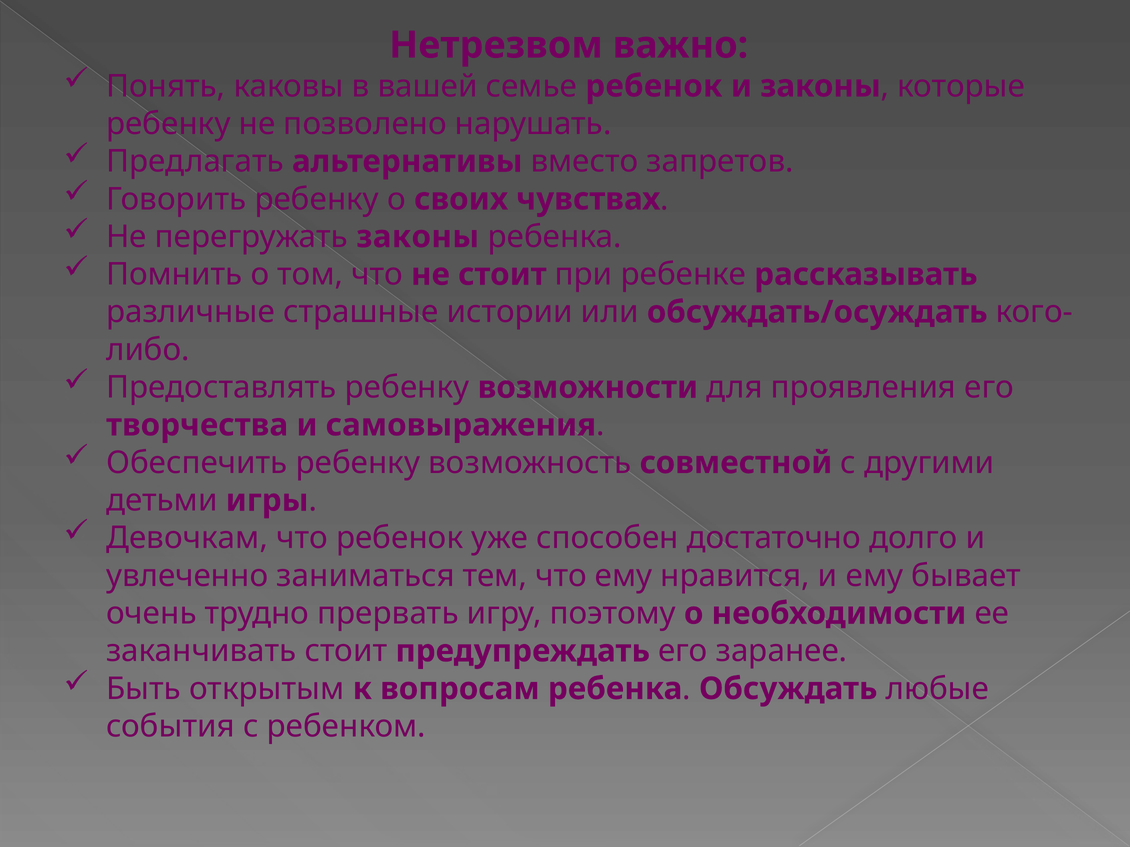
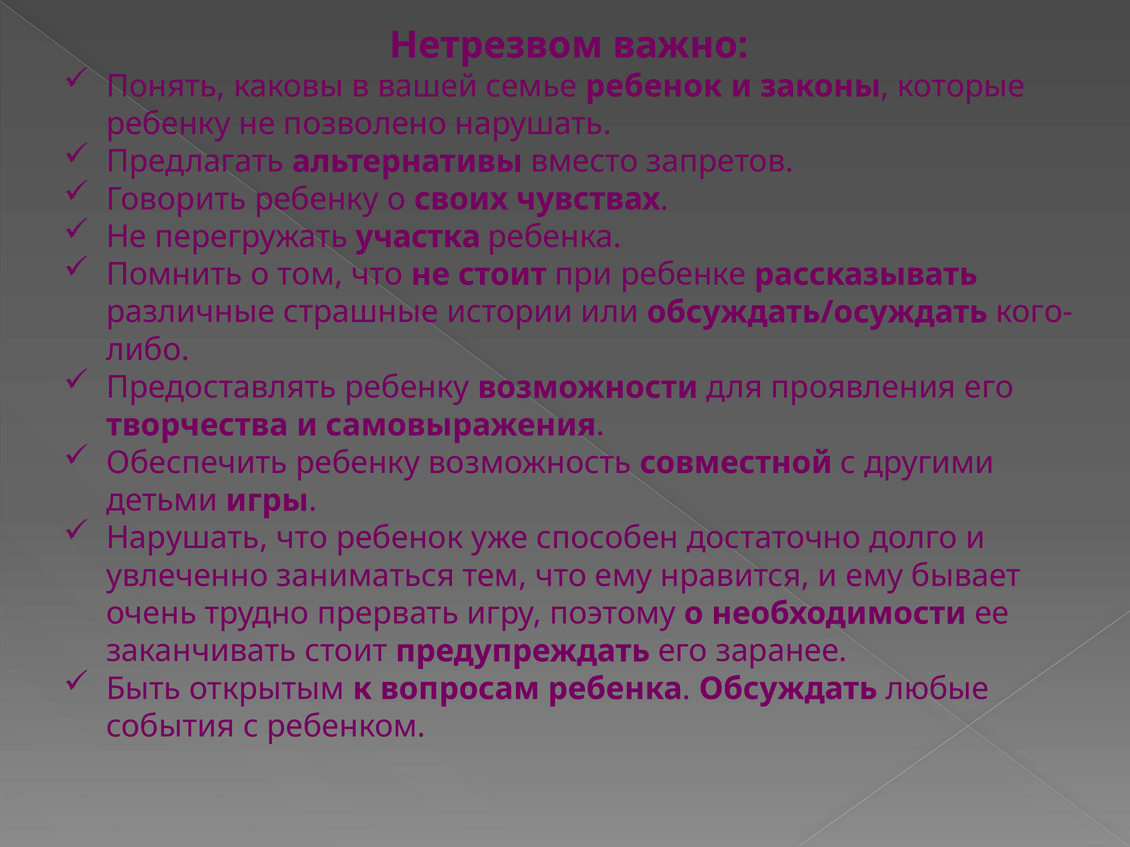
перегружать законы: законы -> участка
Девочкам at (187, 538): Девочкам -> Нарушать
